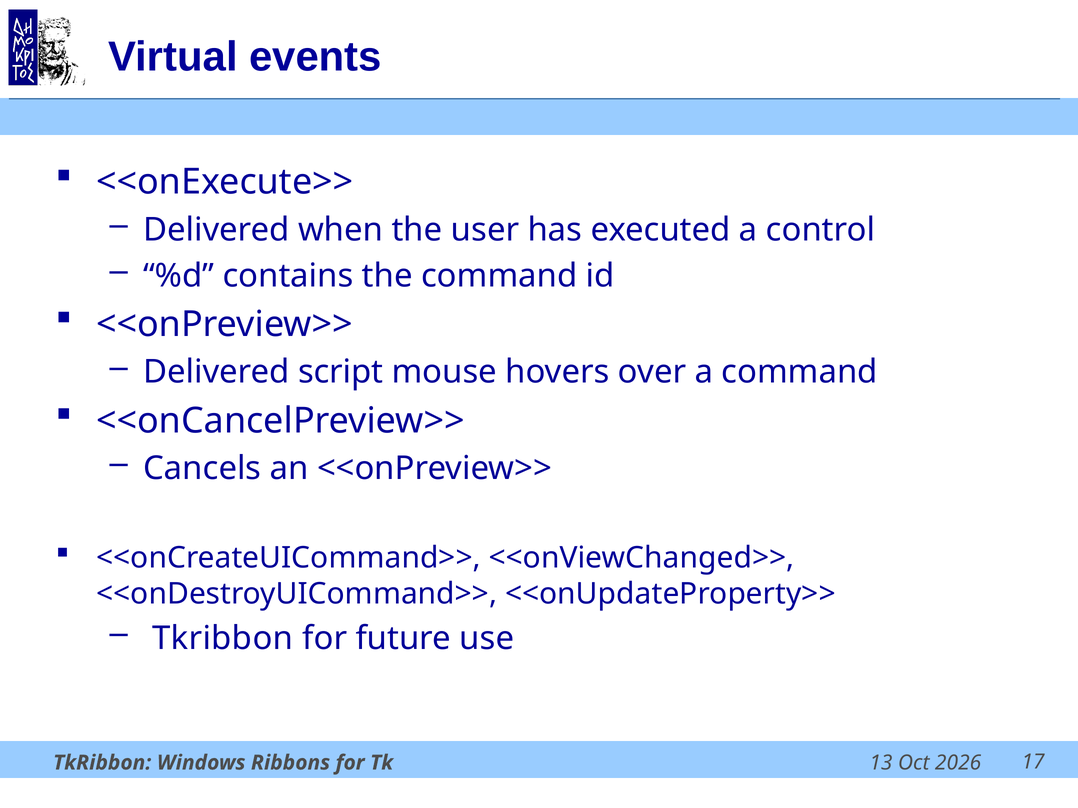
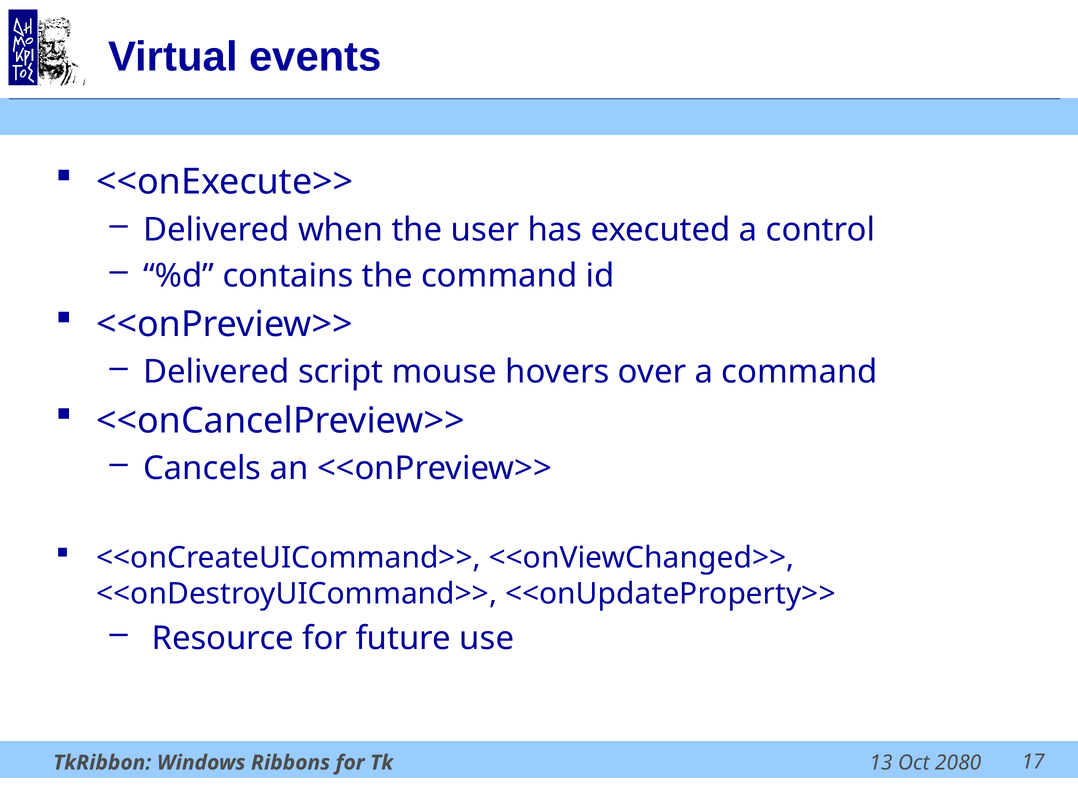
Tkribbon at (223, 639): Tkribbon -> Resource
2026: 2026 -> 2080
